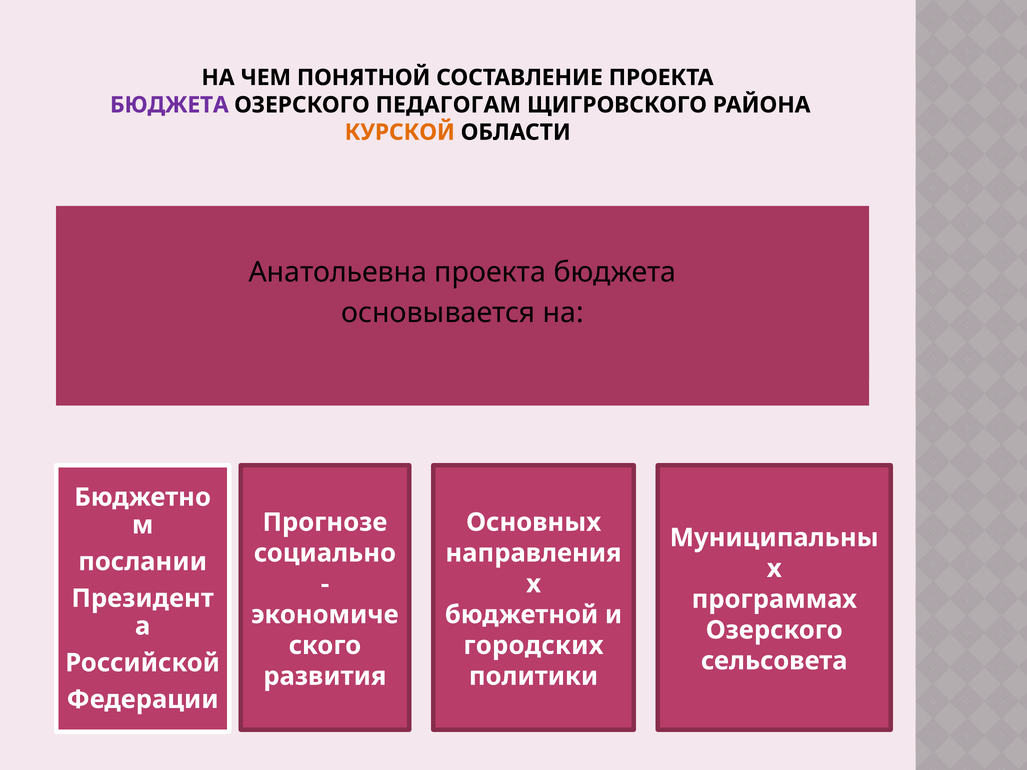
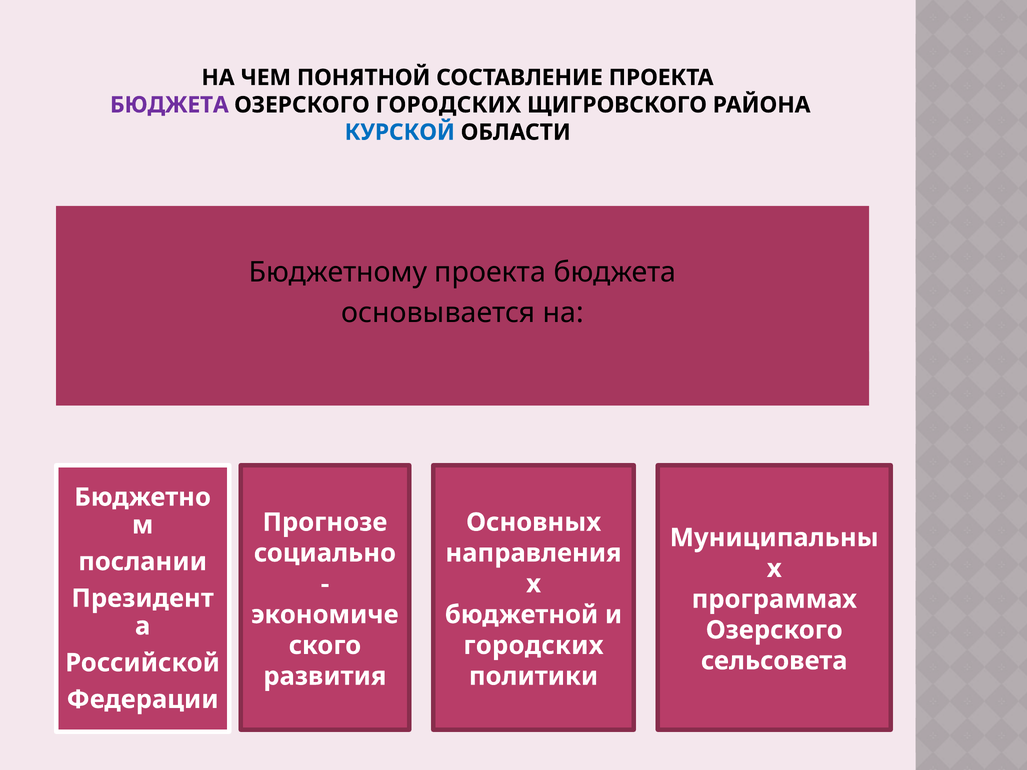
ОЗЕРСКОГО ПЕДАГОГАМ: ПЕДАГОГАМ -> ГОРОДСКИХ
КУРСКОЙ colour: orange -> blue
Анатольевна: Анатольевна -> Бюджетному
